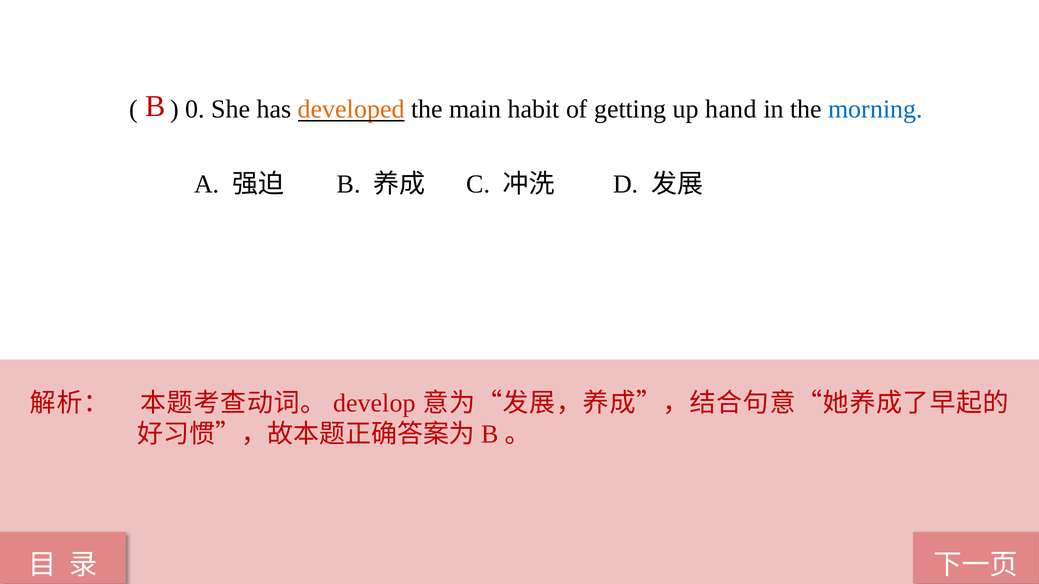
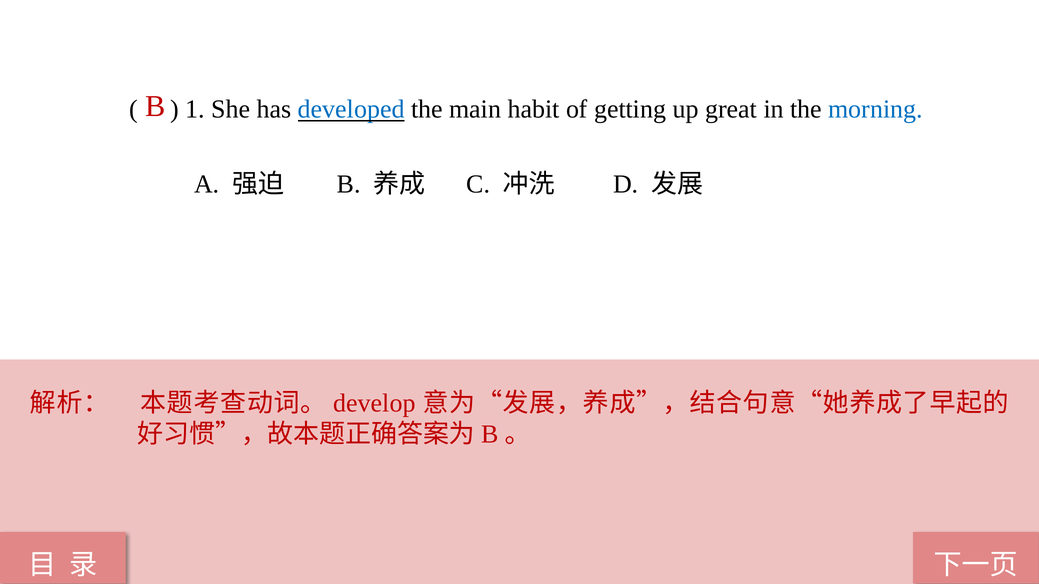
0: 0 -> 1
developed colour: orange -> blue
hand: hand -> great
